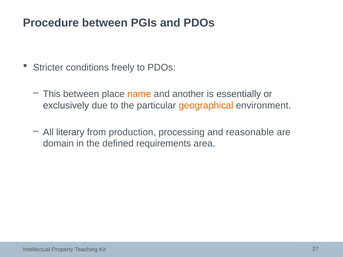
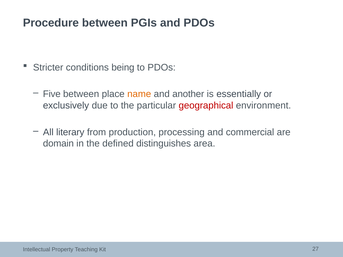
freely: freely -> being
This: This -> Five
geographical colour: orange -> red
reasonable: reasonable -> commercial
requirements: requirements -> distinguishes
